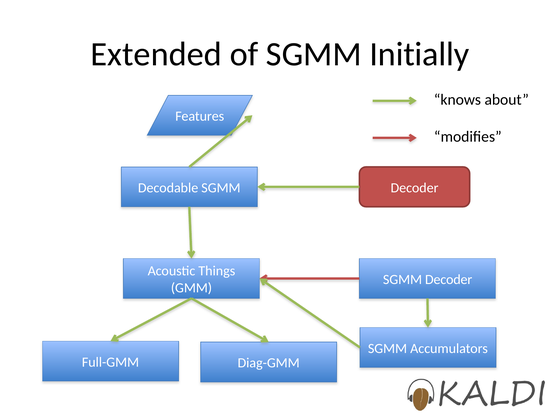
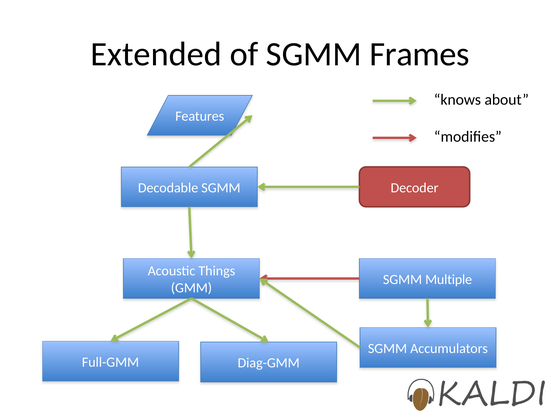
Initially: Initially -> Frames
SGMM Decoder: Decoder -> Multiple
